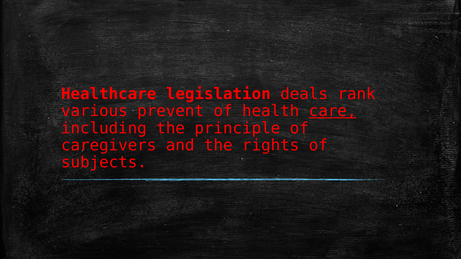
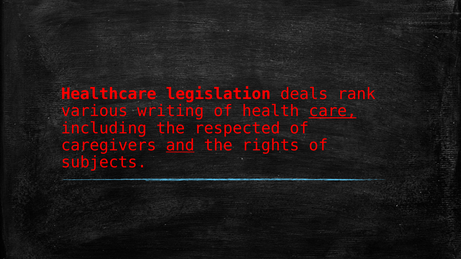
prevent: prevent -> writing
principle: principle -> respected
and underline: none -> present
